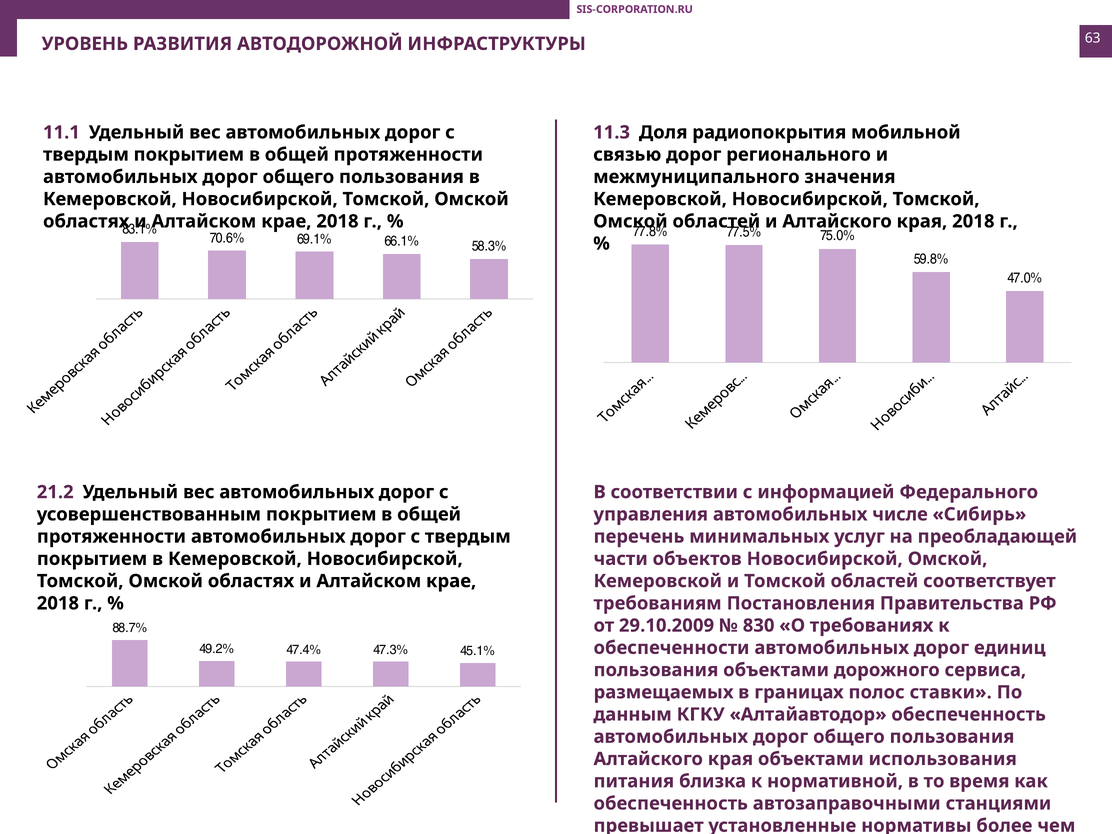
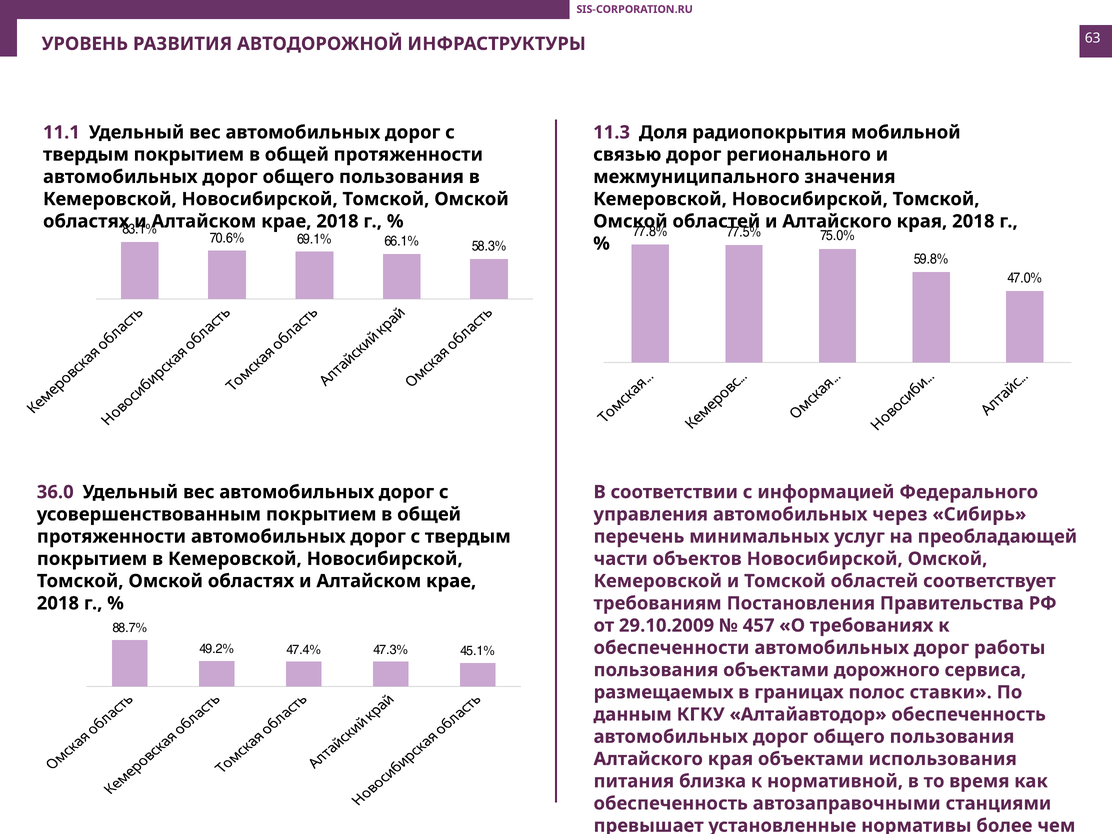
21.2: 21.2 -> 36.0
числе: числе -> через
830: 830 -> 457
единиц: единиц -> работы
